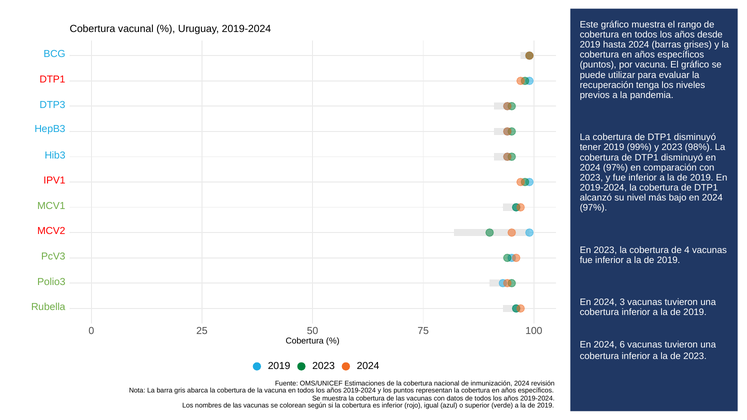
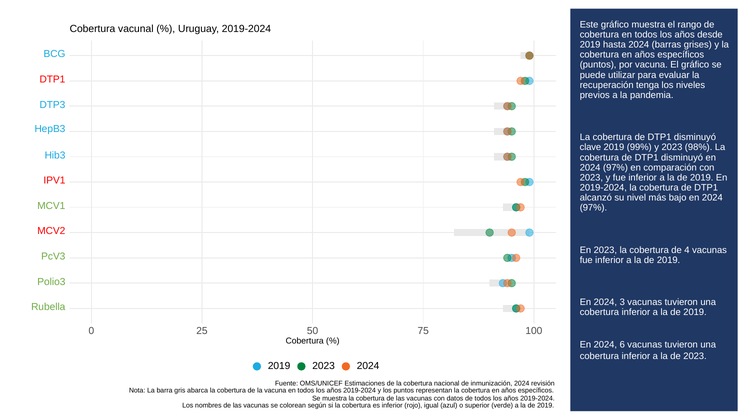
tener: tener -> clave
